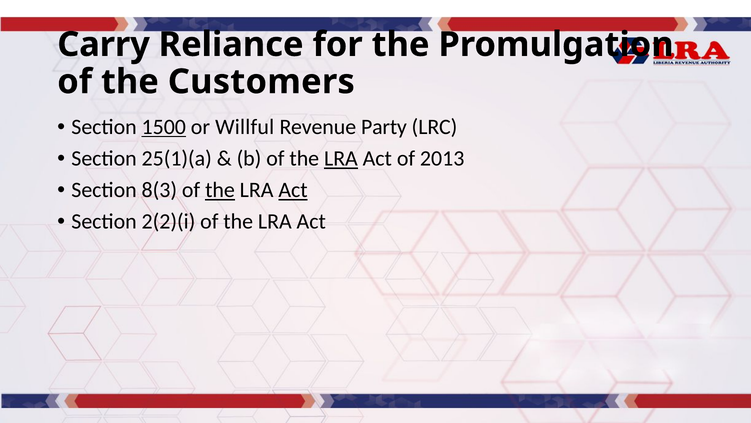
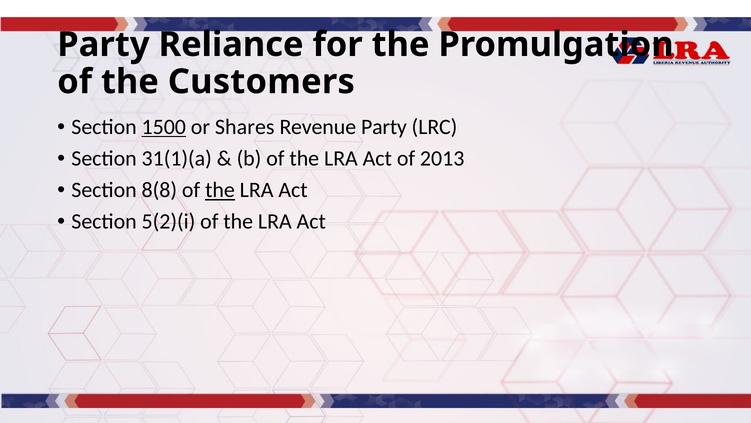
Carry at (104, 45): Carry -> Party
Willful: Willful -> Shares
25(1)(a: 25(1)(a -> 31(1)(a
LRA at (341, 158) underline: present -> none
8(3: 8(3 -> 8(8
Act at (293, 190) underline: present -> none
2(2)(i: 2(2)(i -> 5(2)(i
